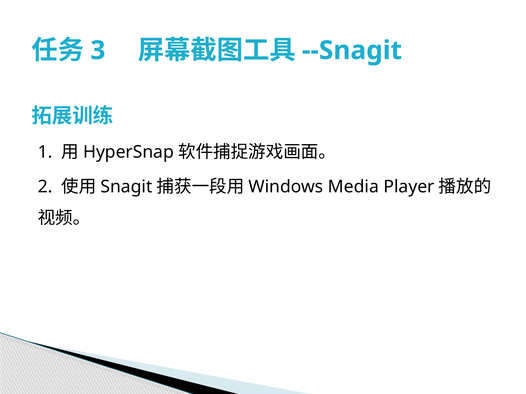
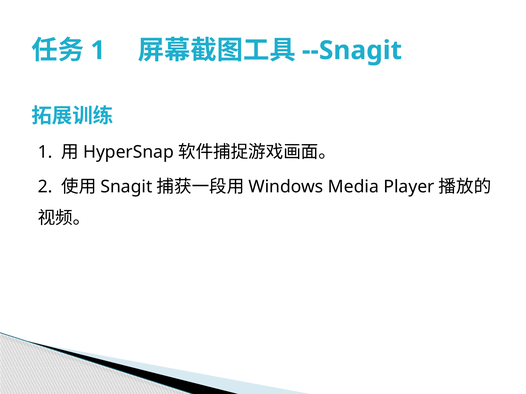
3 at (98, 51): 3 -> 1
